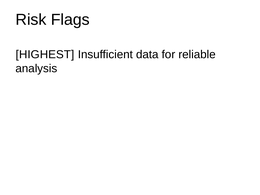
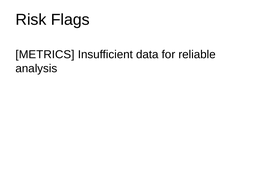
HIGHEST: HIGHEST -> METRICS
